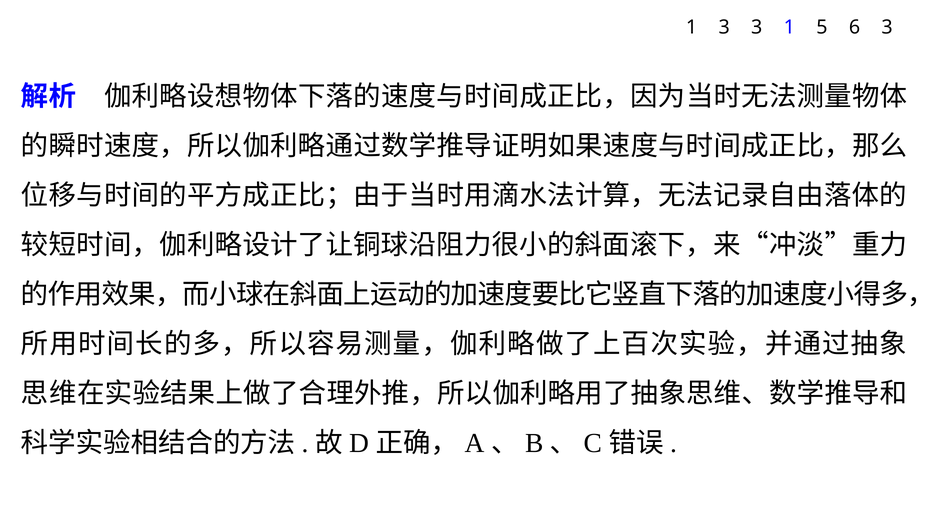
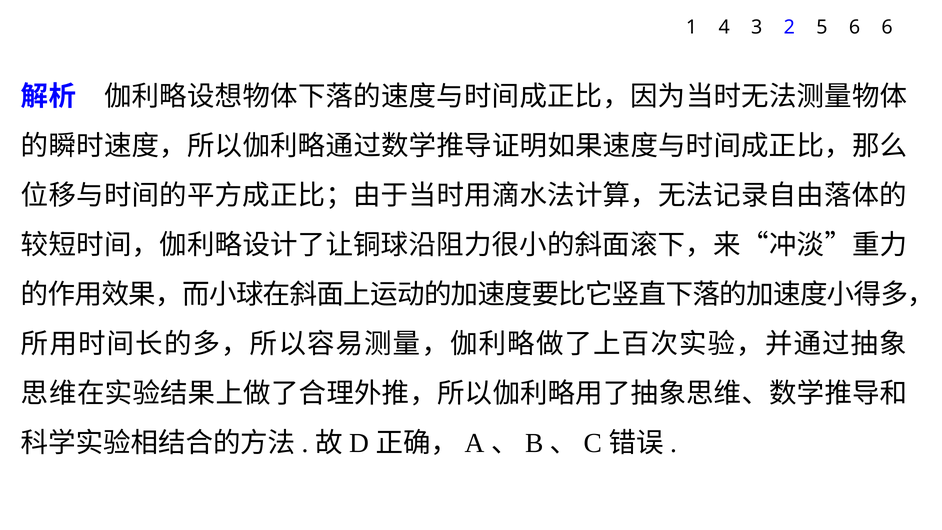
1 3: 3 -> 4
3 1: 1 -> 2
6 3: 3 -> 6
